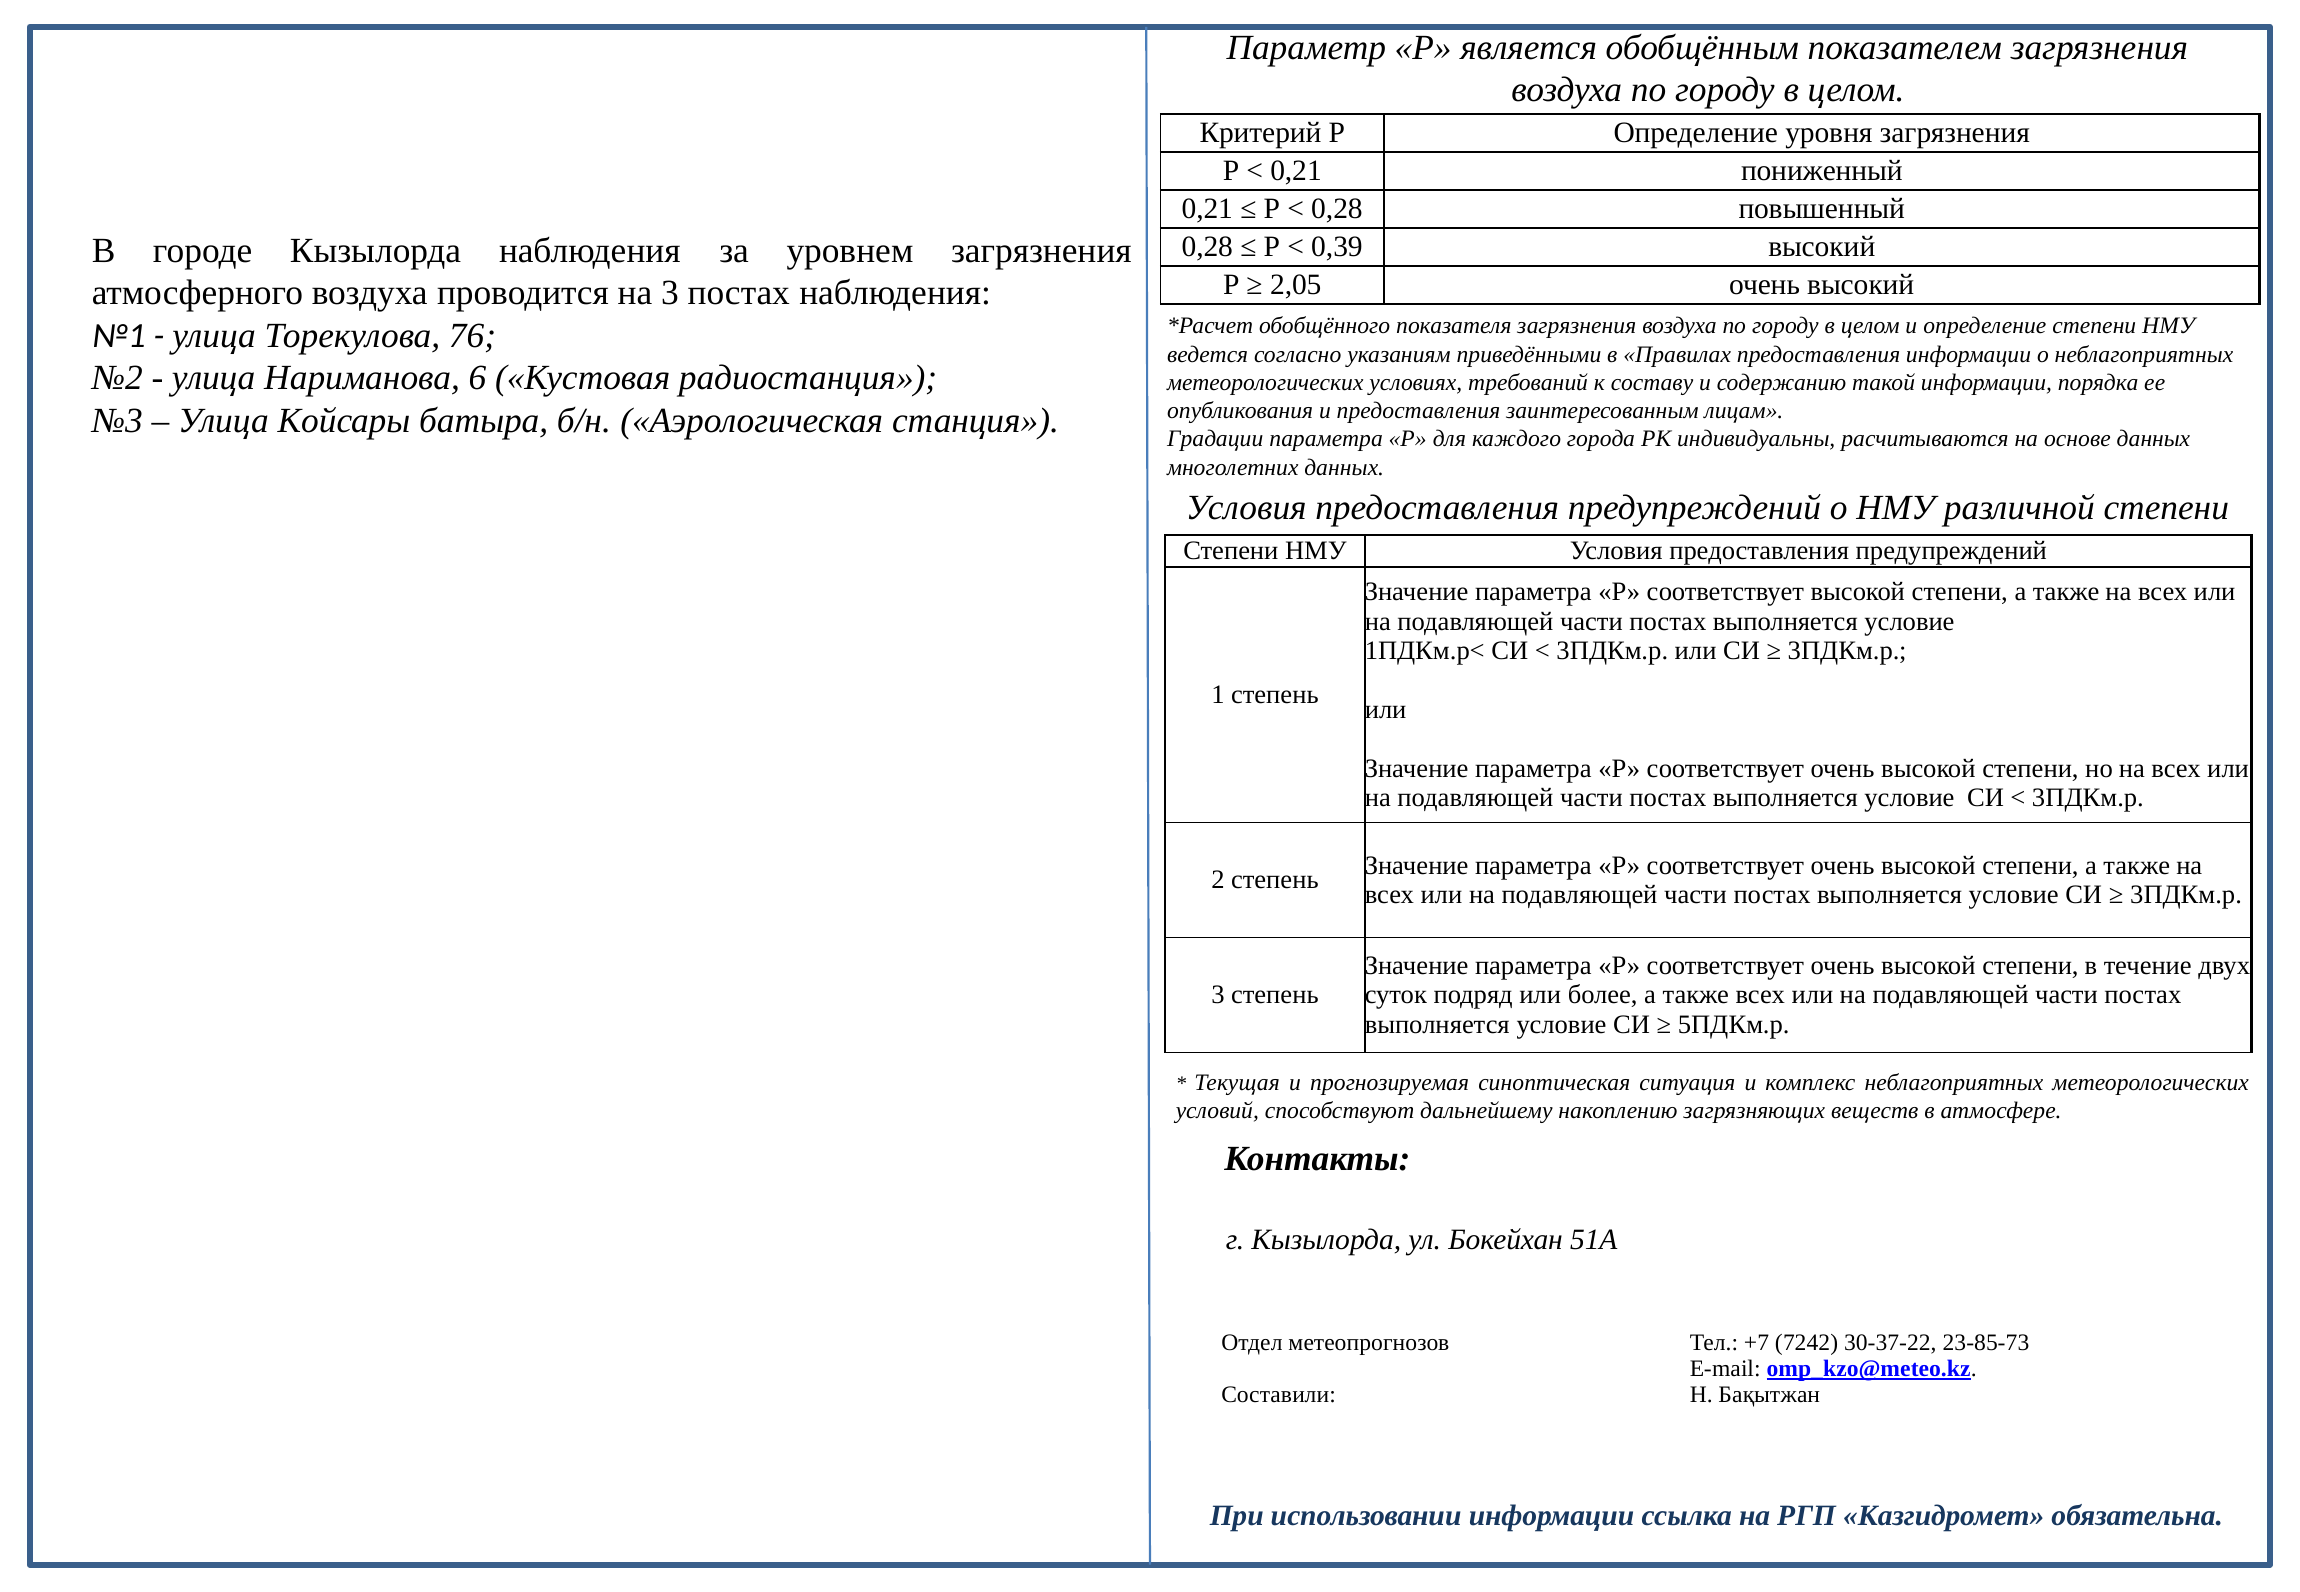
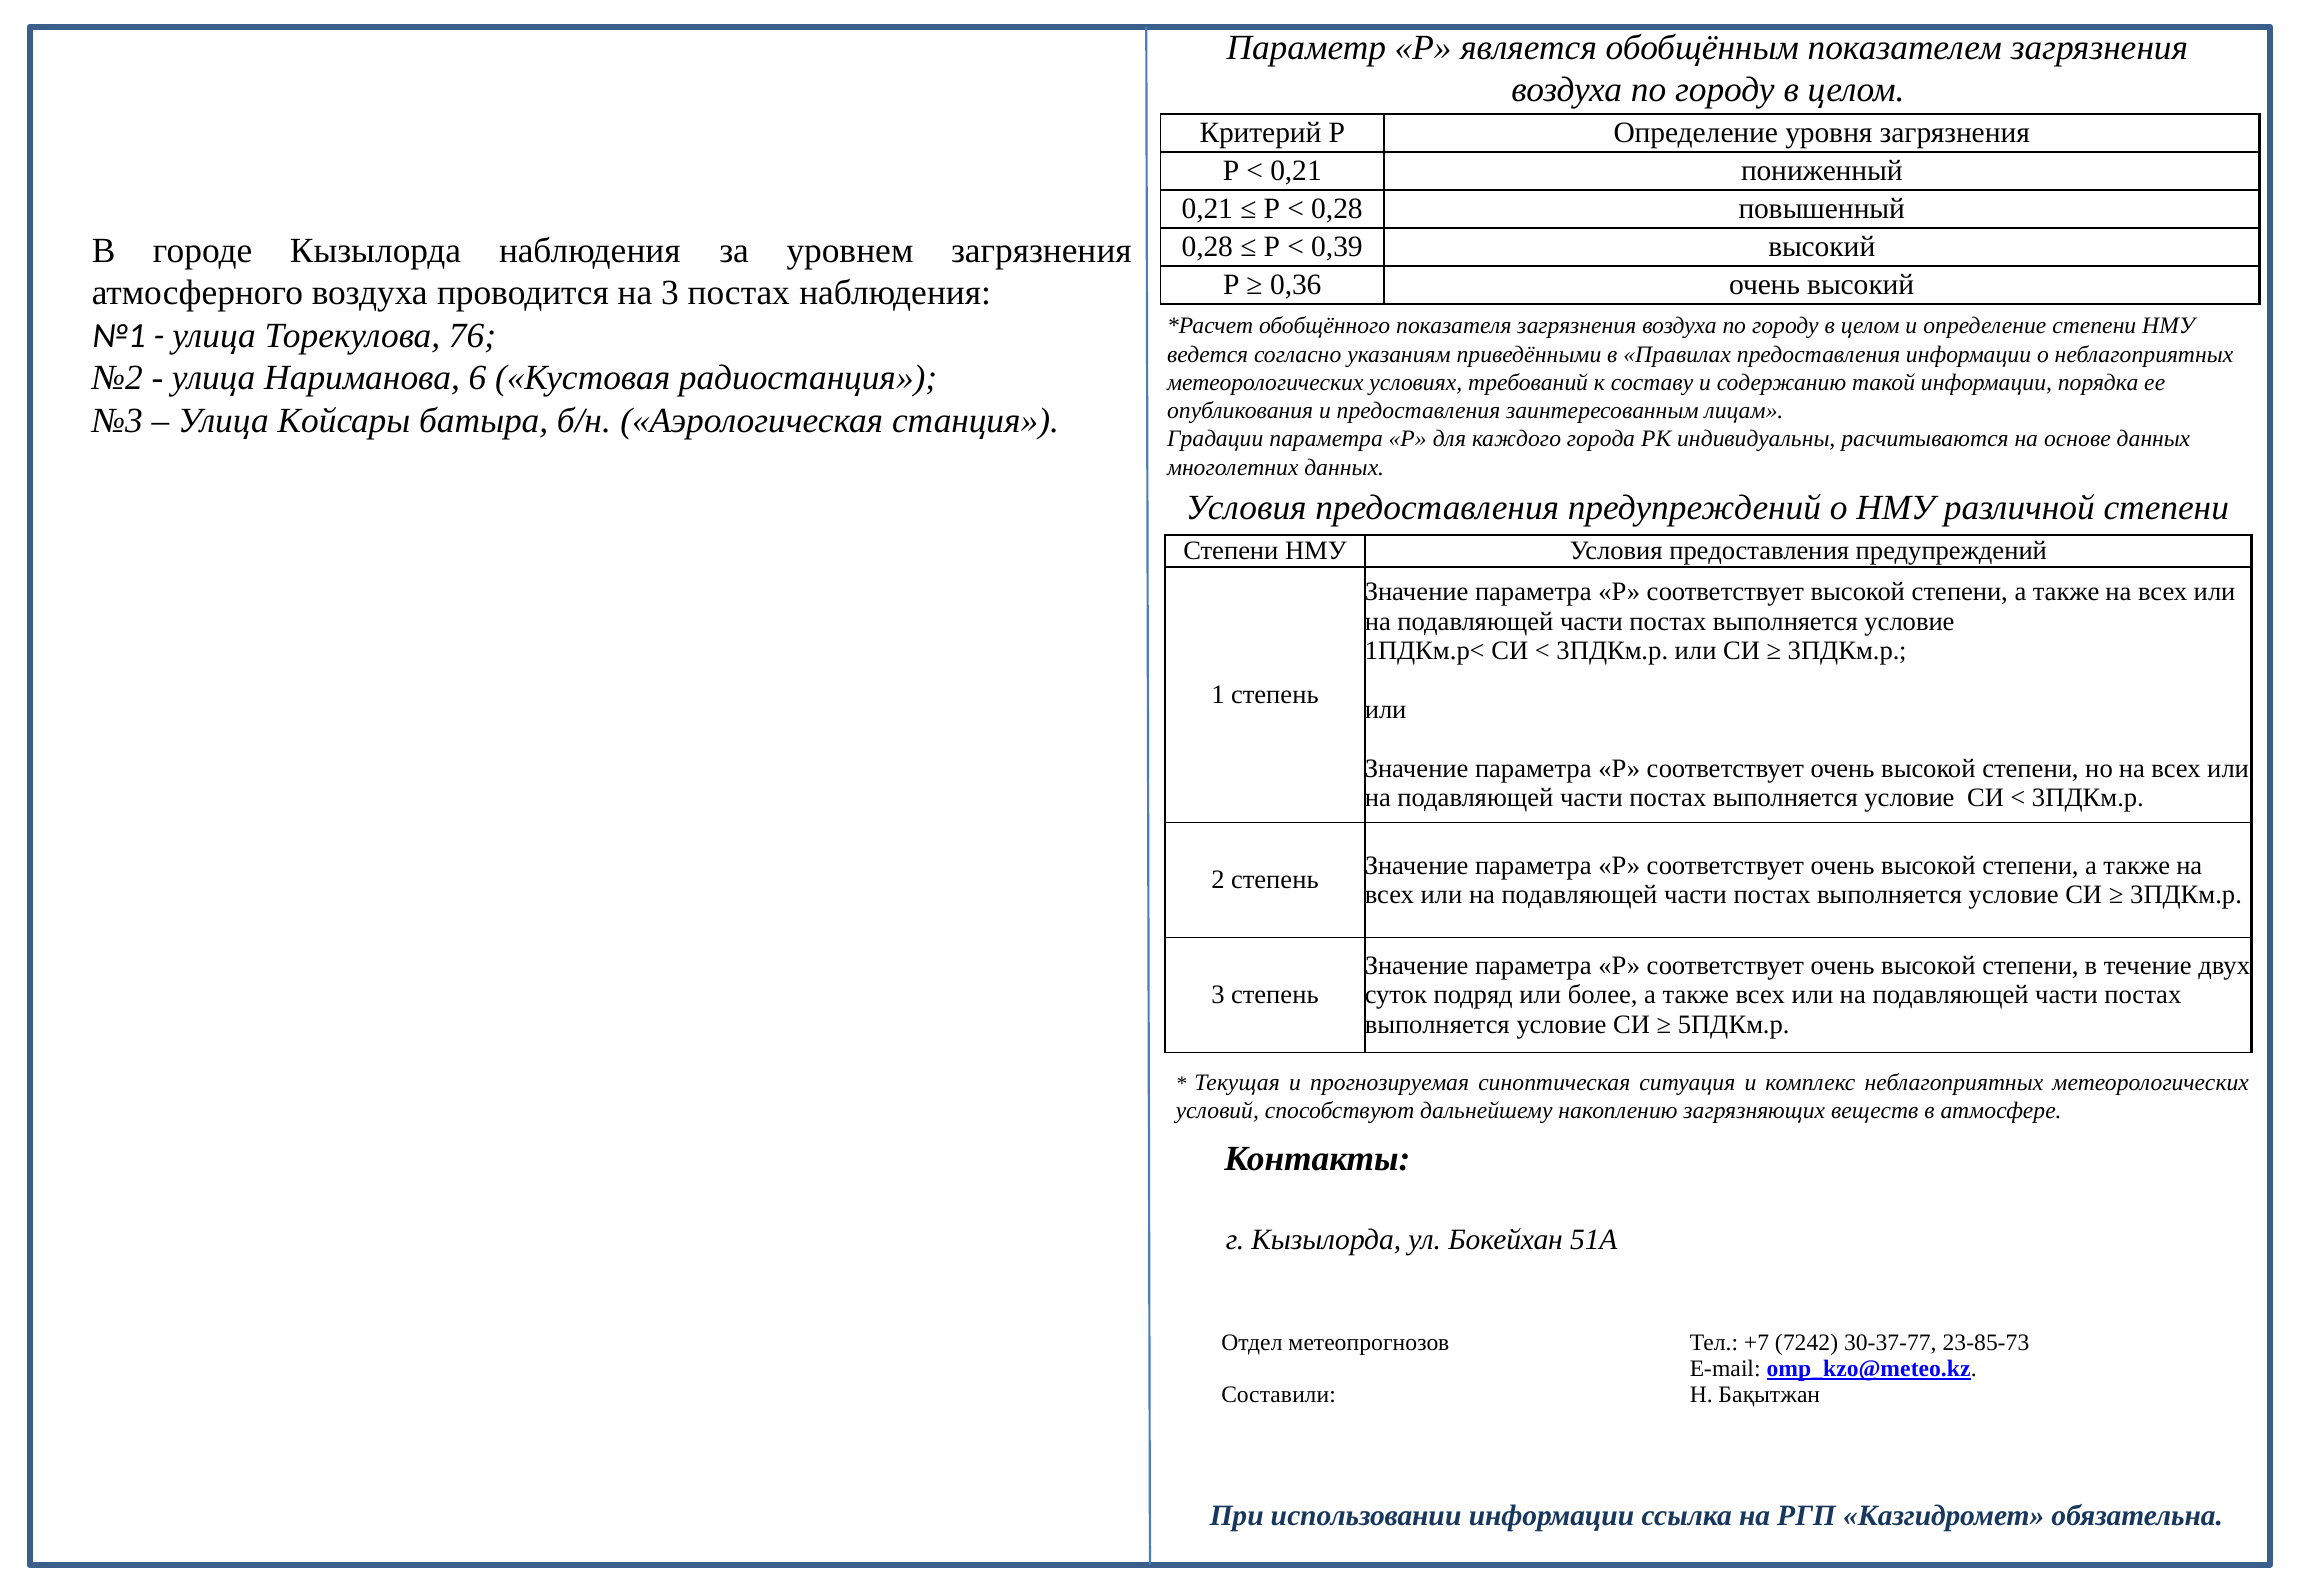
2,05: 2,05 -> 0,36
30-37-22: 30-37-22 -> 30-37-77
